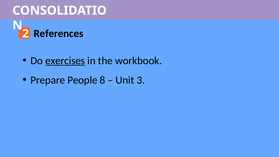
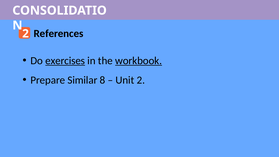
workbook underline: none -> present
People: People -> Similar
Unit 3: 3 -> 2
